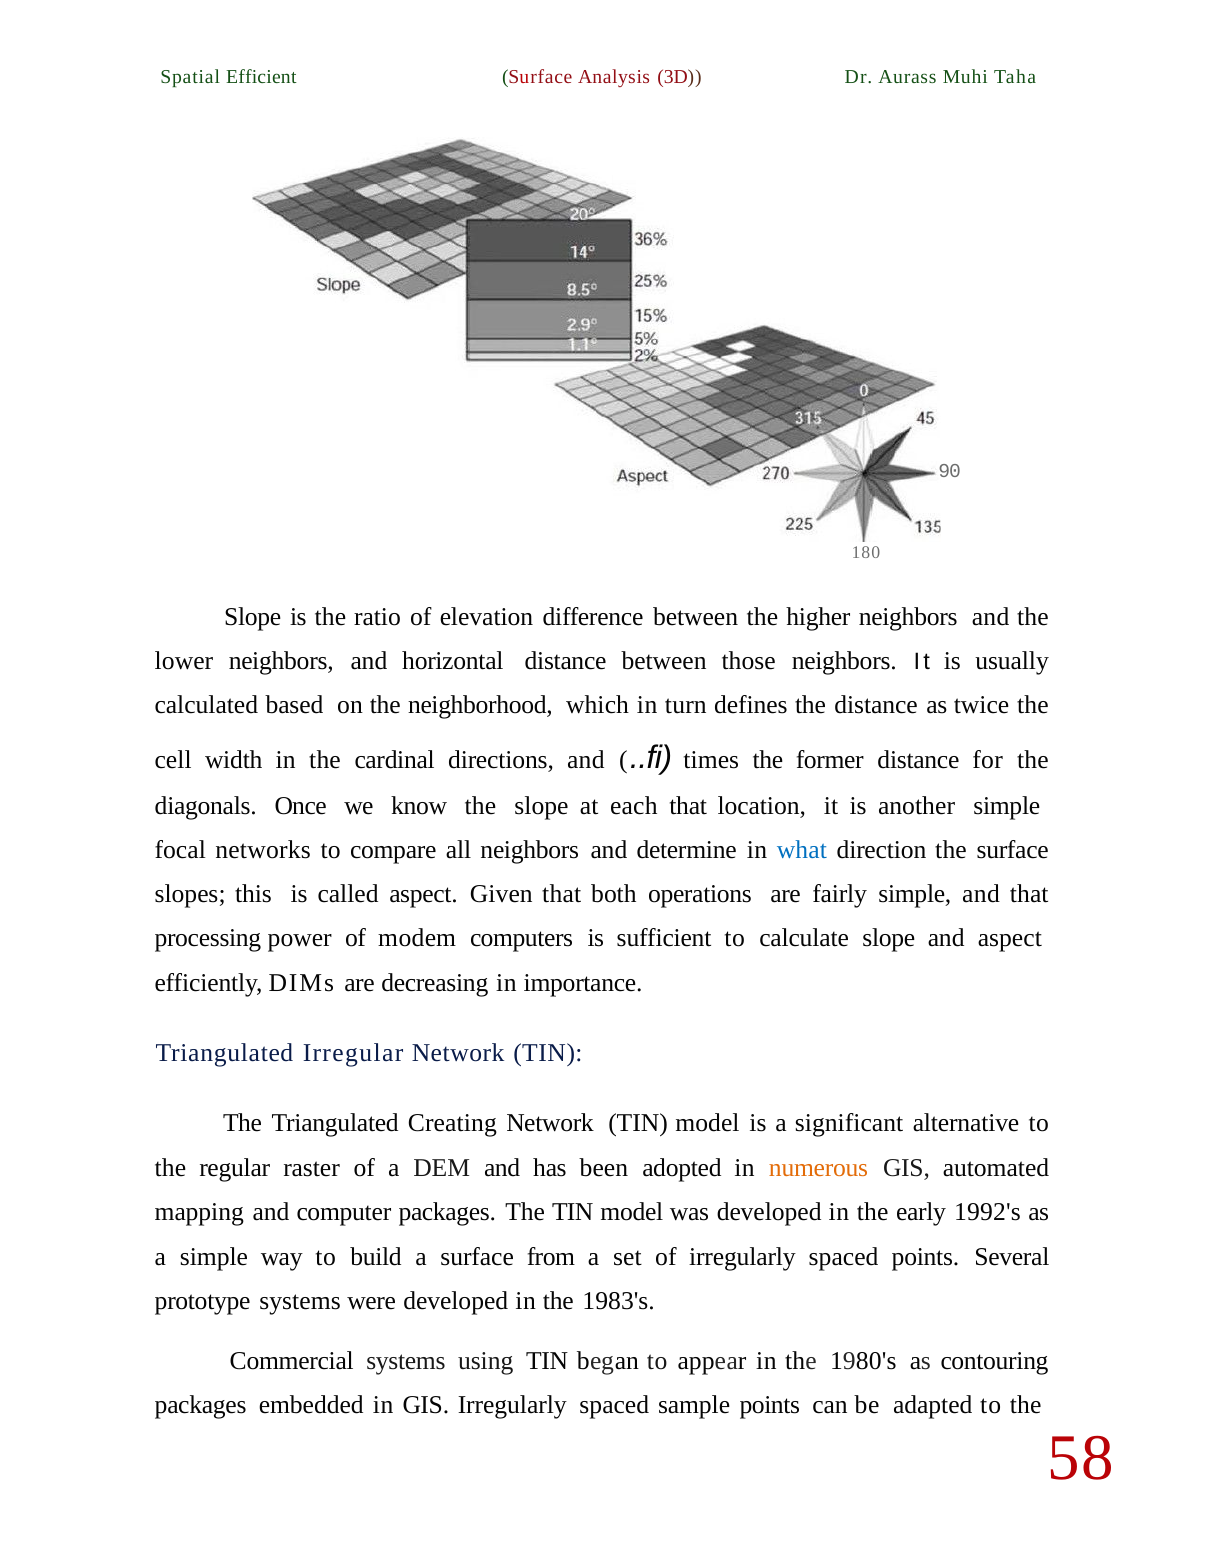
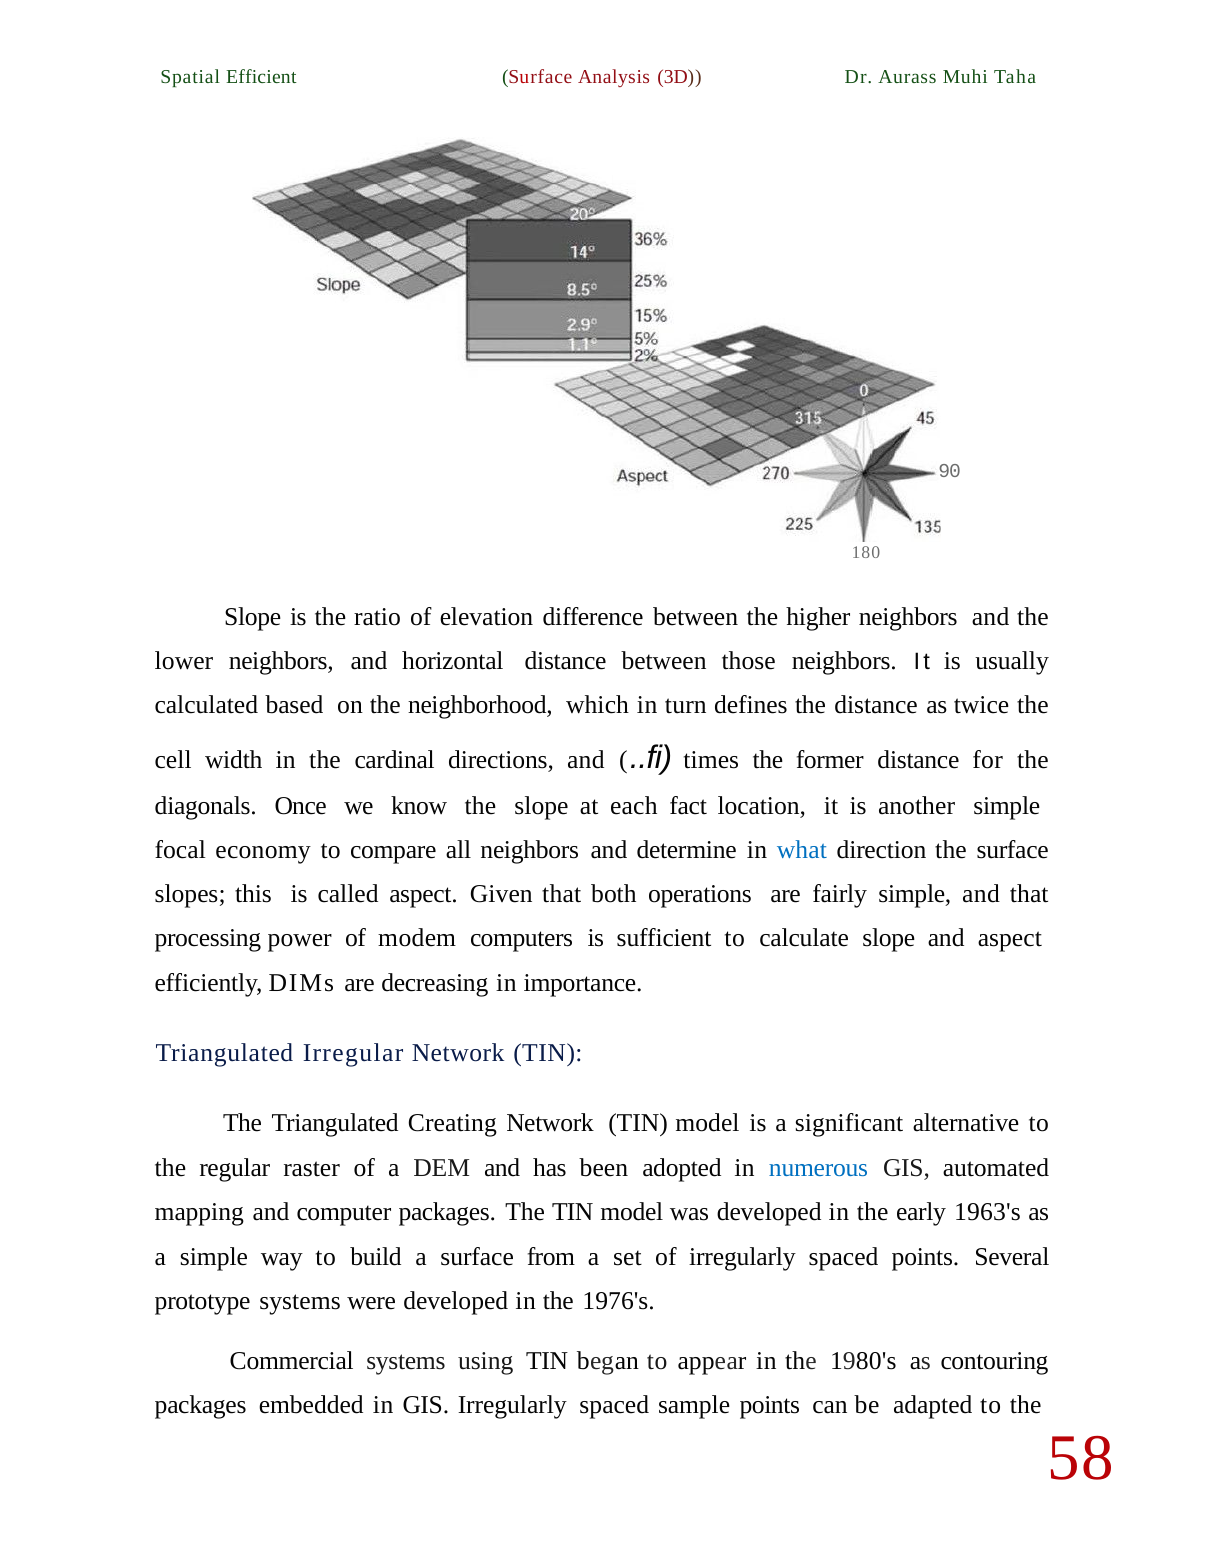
each that: that -> fact
networks: networks -> economy
numerous colour: orange -> blue
1992's: 1992's -> 1963's
1983's: 1983's -> 1976's
